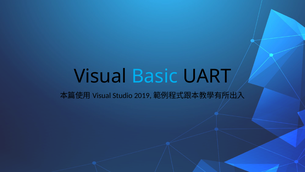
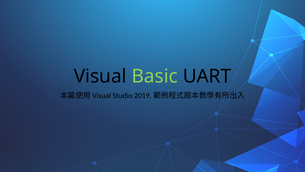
Basic colour: light blue -> light green
